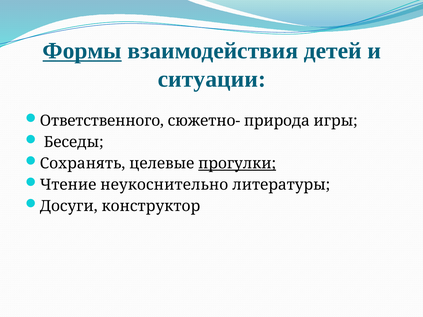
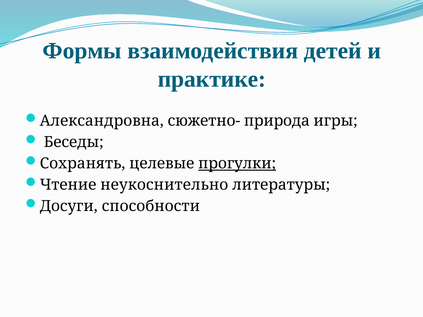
Формы underline: present -> none
ситуации: ситуации -> практике
Ответственного: Ответственного -> Александровна
конструктор: конструктор -> способности
